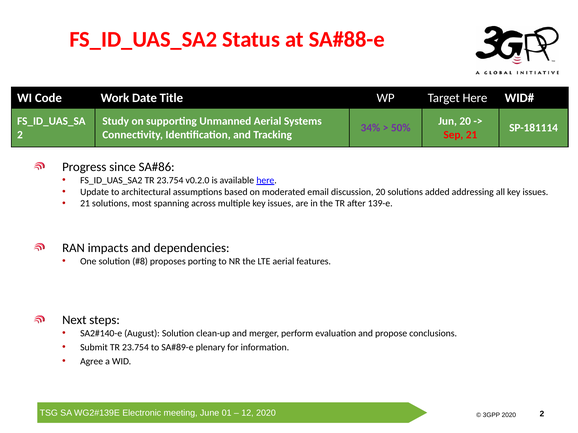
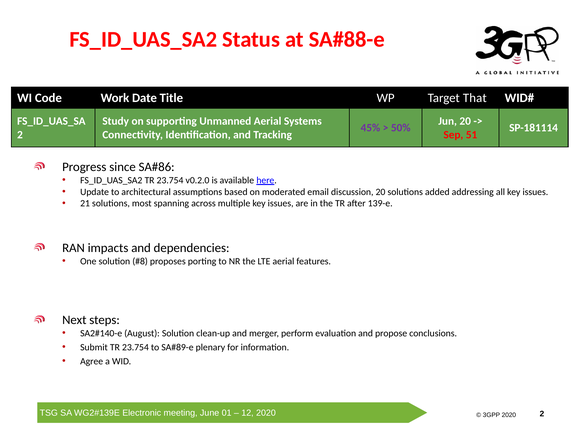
Target Here: Here -> That
34%: 34% -> 45%
Sep 21: 21 -> 51
